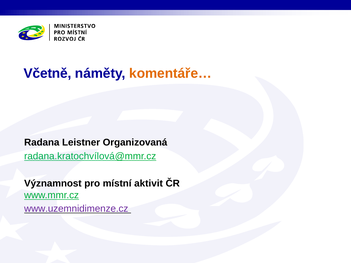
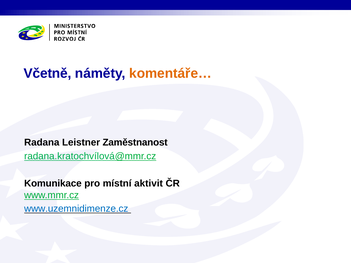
Organizovaná: Organizovaná -> Zaměstnanost
Významnost: Významnost -> Komunikace
www.uzemnidimenze.cz colour: purple -> blue
